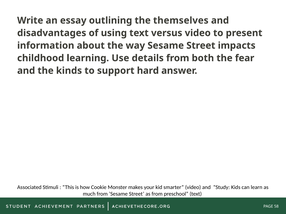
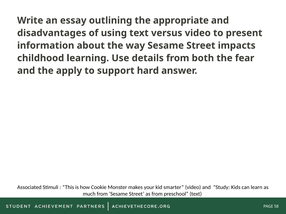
themselves: themselves -> appropriate
kinds: kinds -> apply
